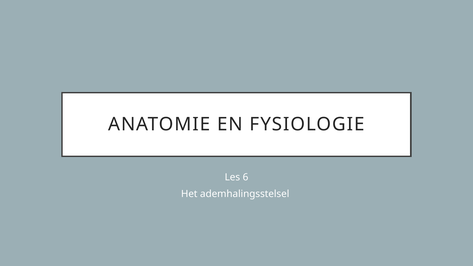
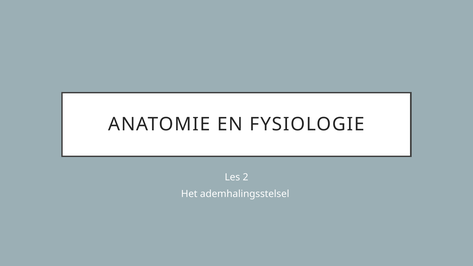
6: 6 -> 2
